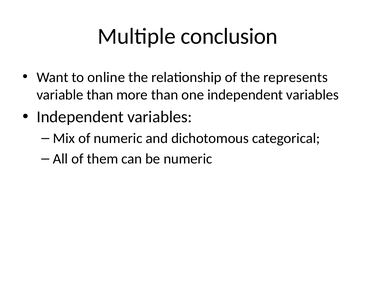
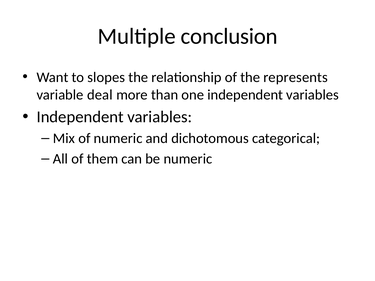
online: online -> slopes
variable than: than -> deal
